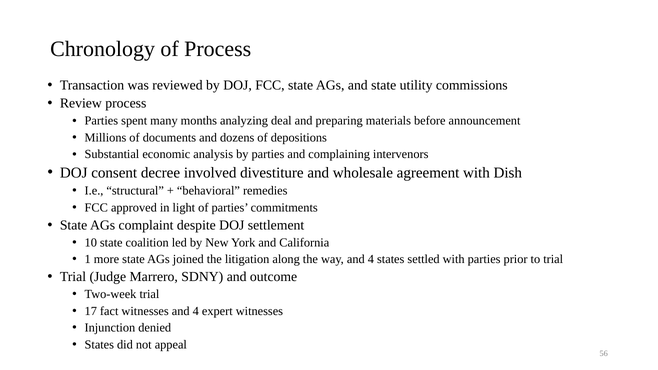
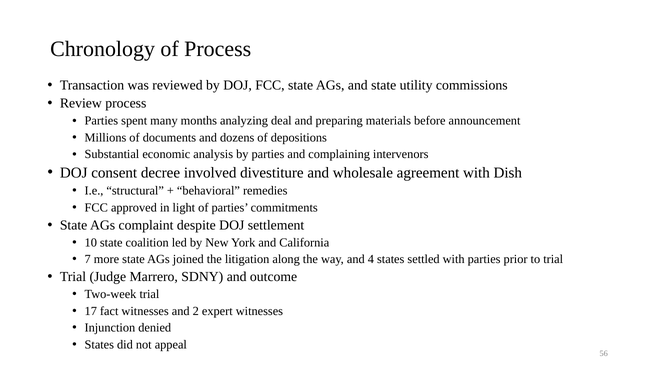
1: 1 -> 7
witnesses and 4: 4 -> 2
